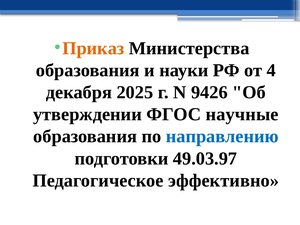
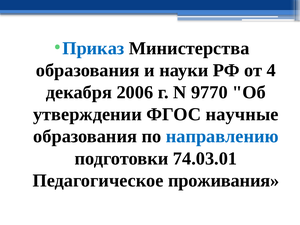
Приказ colour: orange -> blue
2025: 2025 -> 2006
9426: 9426 -> 9770
49.03.97: 49.03.97 -> 74.03.01
эффективно: эффективно -> проживания
